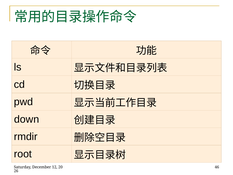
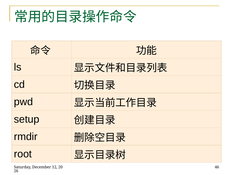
down: down -> setup
